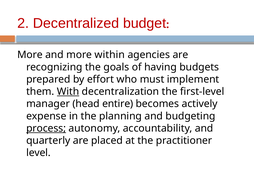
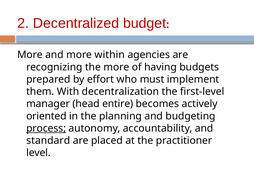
the goals: goals -> more
With underline: present -> none
expense: expense -> oriented
quarterly: quarterly -> standard
